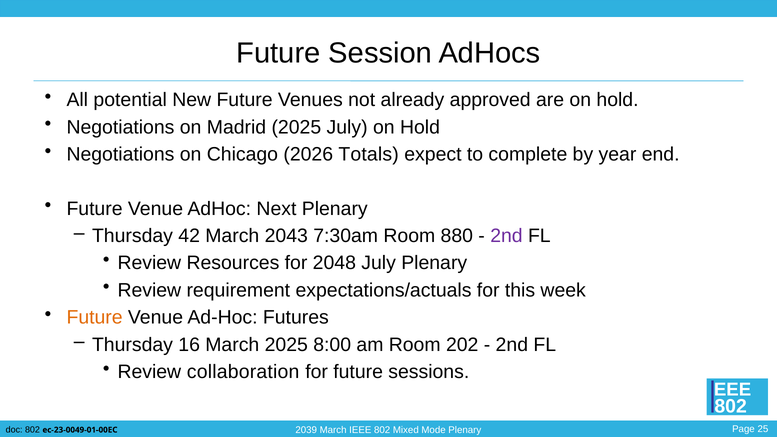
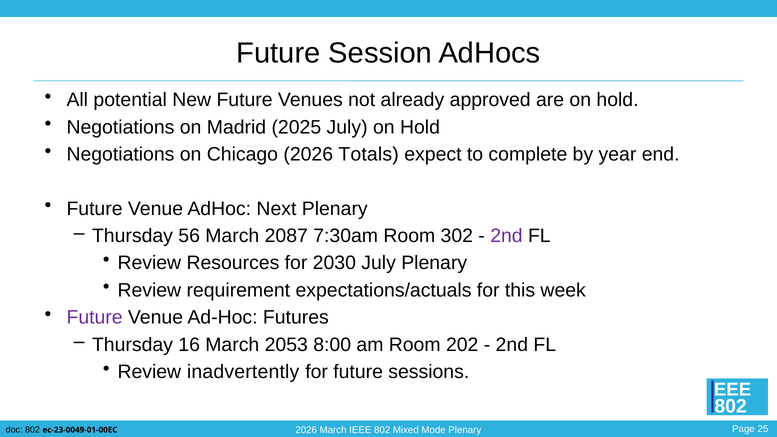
42: 42 -> 56
2043: 2043 -> 2087
880: 880 -> 302
2048: 2048 -> 2030
Future at (95, 317) colour: orange -> purple
March 2025: 2025 -> 2053
collaboration: collaboration -> inadvertently
2039 at (306, 430): 2039 -> 2026
